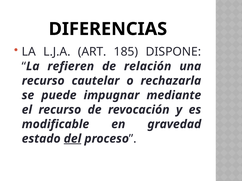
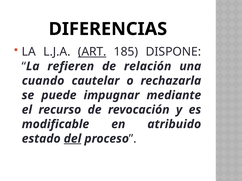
ART underline: none -> present
recurso at (43, 81): recurso -> cuando
gravedad: gravedad -> atribuido
